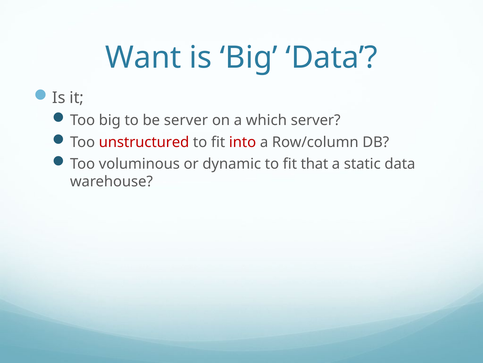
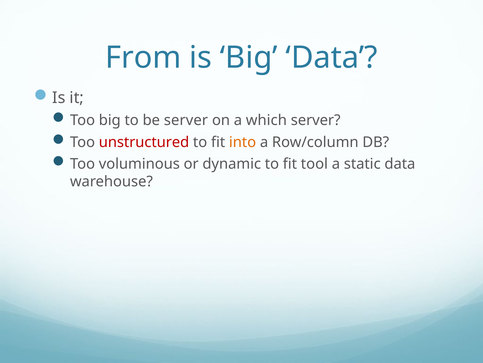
Want: Want -> From
into colour: red -> orange
that: that -> tool
